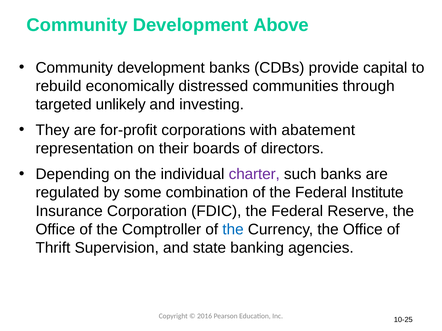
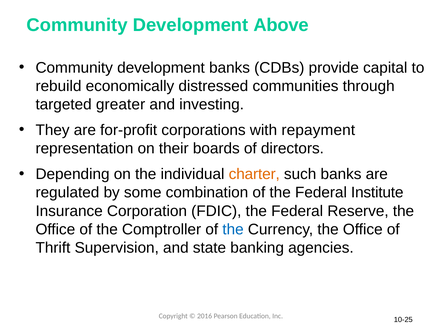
unlikely: unlikely -> greater
abatement: abatement -> repayment
charter colour: purple -> orange
